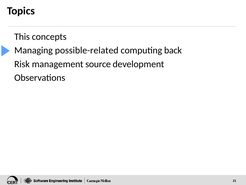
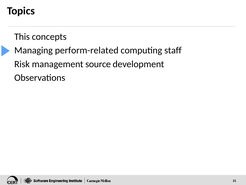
possible-related: possible-related -> perform-related
back: back -> staff
